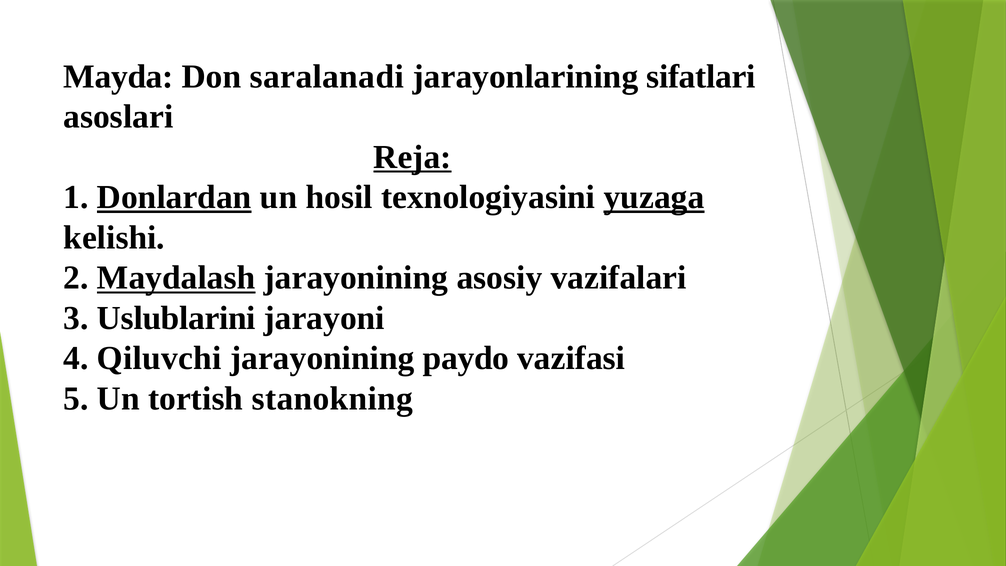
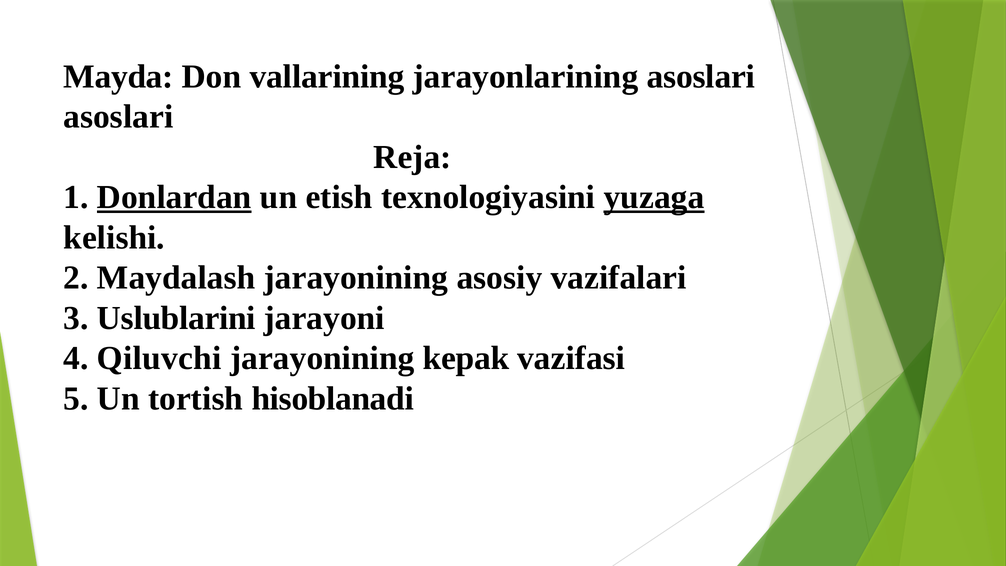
saralanadi: saralanadi -> vallarining
jarayonlarining sifatlari: sifatlari -> asoslari
Reja underline: present -> none
hosil: hosil -> etish
Mаydаlаsh underline: present -> none
paydo: paydo -> kepak
stanokning: stanokning -> hisoblanadi
